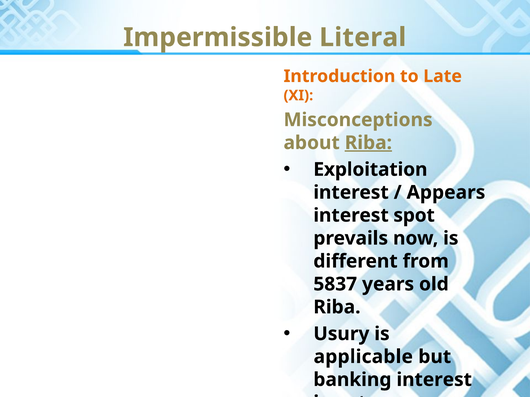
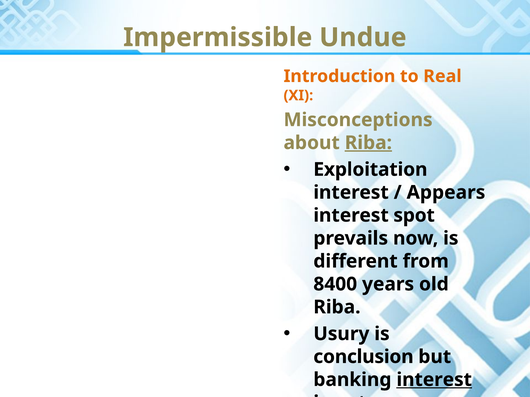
Literal: Literal -> Undue
Late: Late -> Real
5837: 5837 -> 8400
applicable: applicable -> conclusion
interest at (434, 380) underline: none -> present
